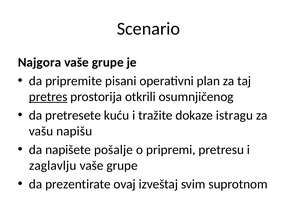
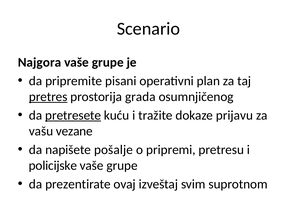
otkrili: otkrili -> grada
pretresete underline: none -> present
istragu: istragu -> prijavu
napišu: napišu -> vezane
zaglavlju: zaglavlju -> policijske
